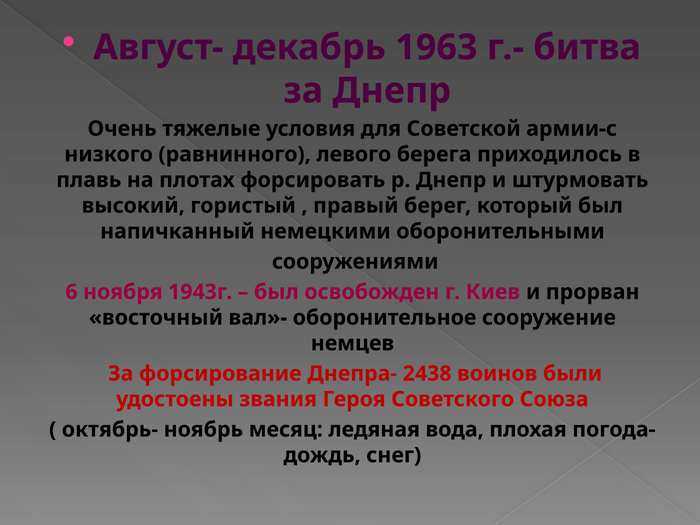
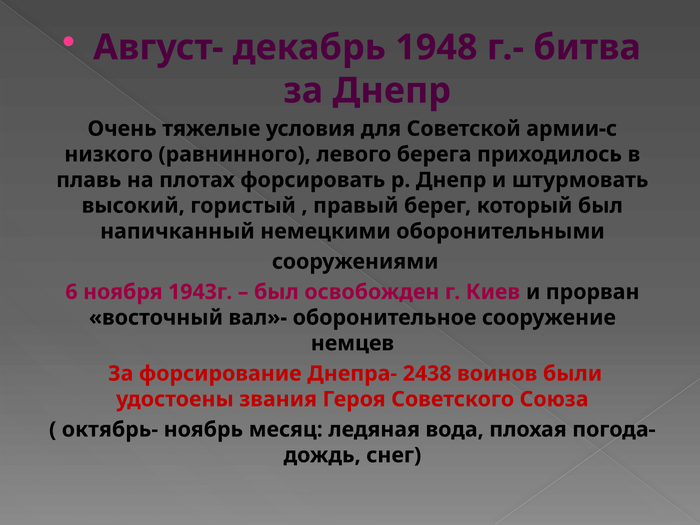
1963: 1963 -> 1948
